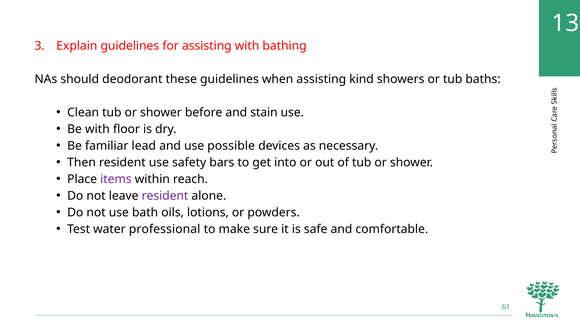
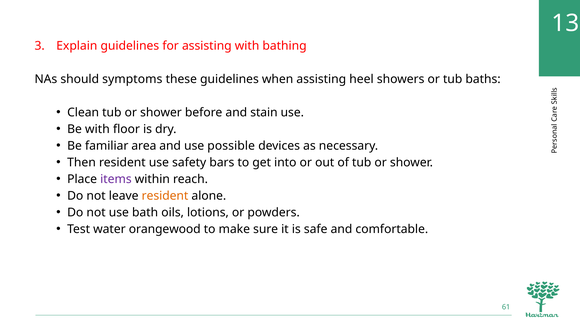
deodorant: deodorant -> symptoms
kind: kind -> heel
lead: lead -> area
resident at (165, 196) colour: purple -> orange
professional: professional -> orangewood
